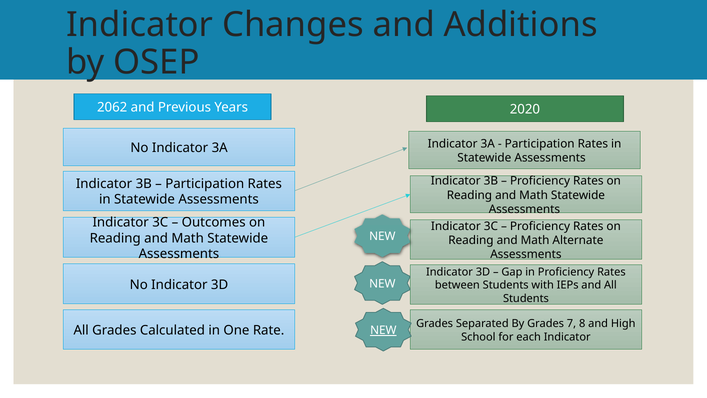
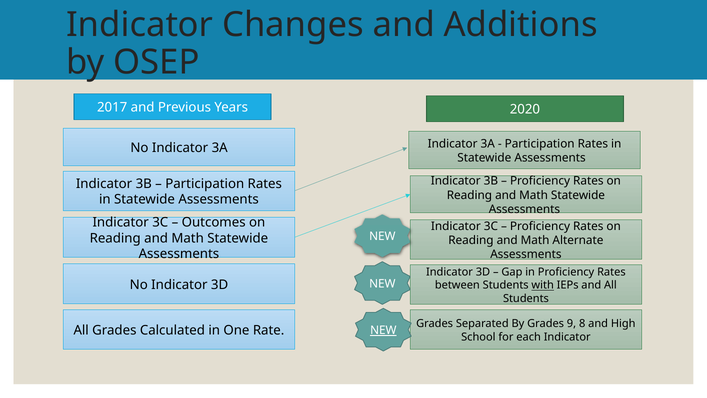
2062: 2062 -> 2017
with underline: none -> present
7: 7 -> 9
